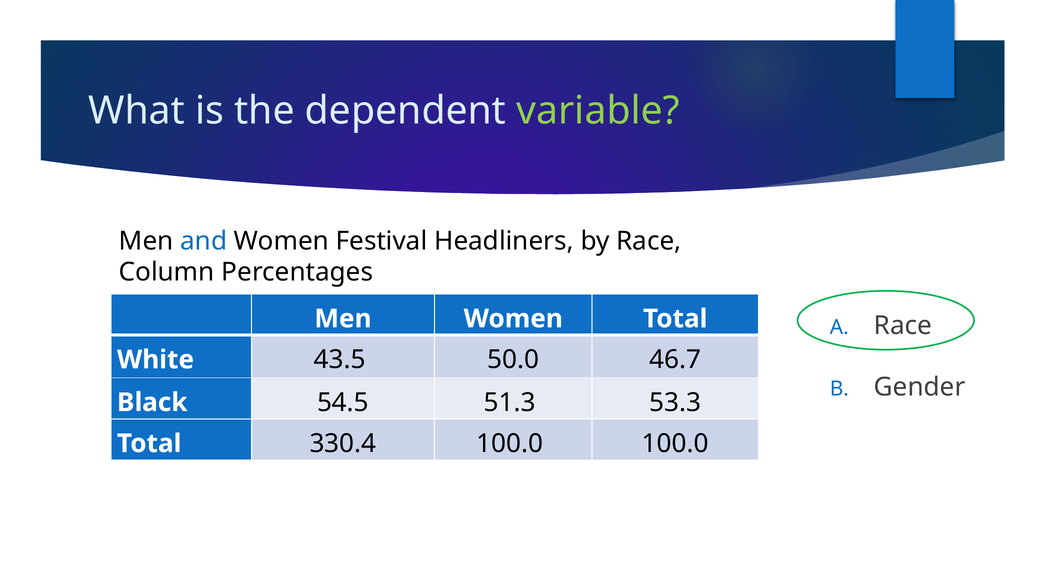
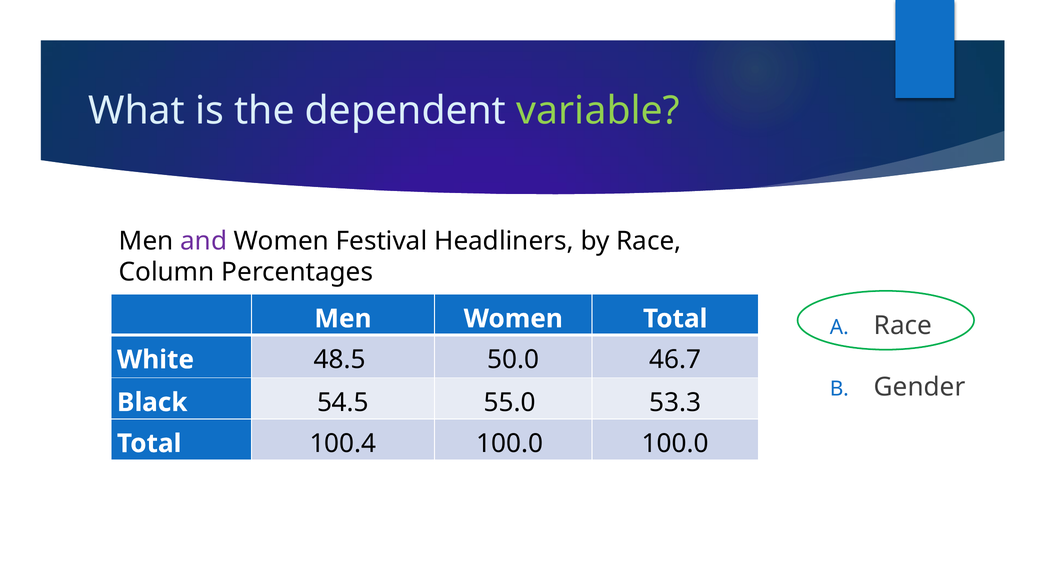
and colour: blue -> purple
43.5: 43.5 -> 48.5
51.3: 51.3 -> 55.0
330.4: 330.4 -> 100.4
